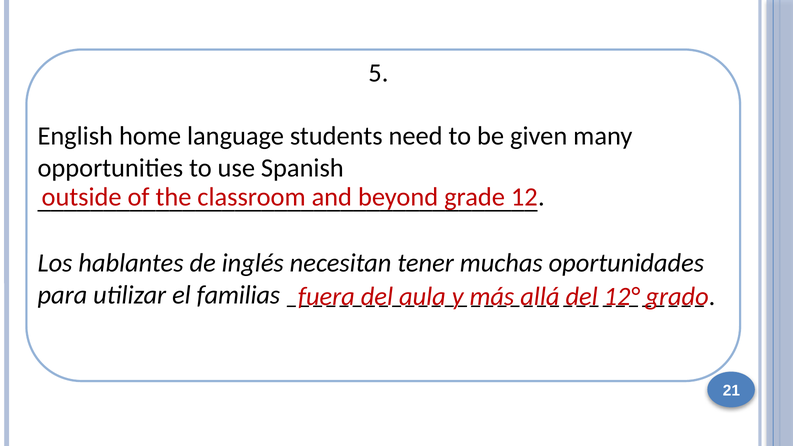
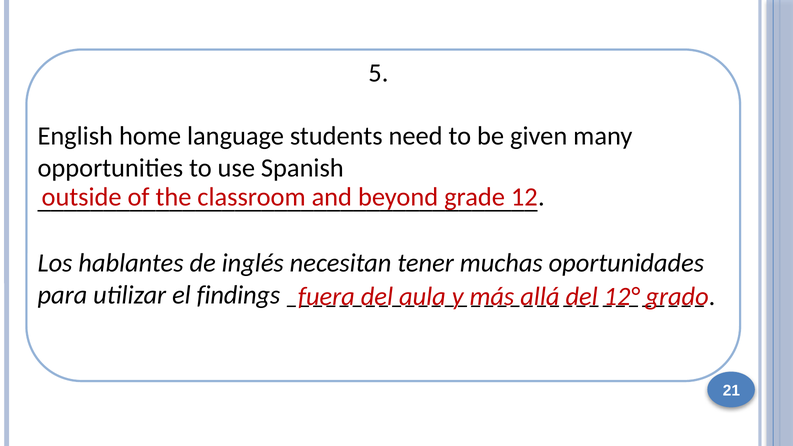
familias: familias -> findings
